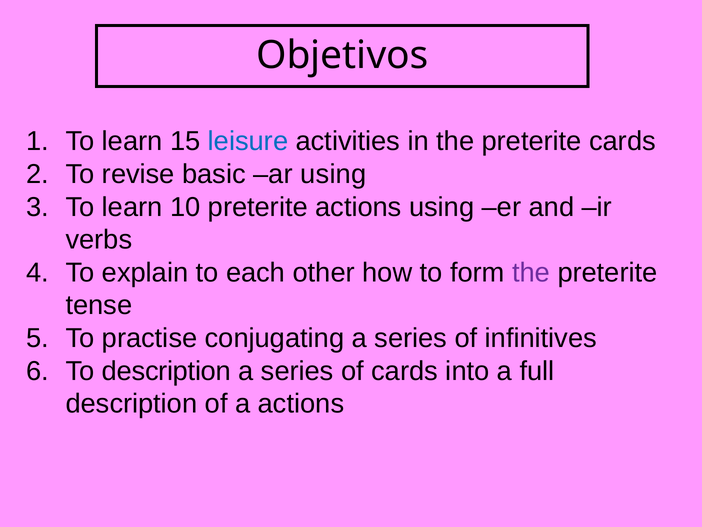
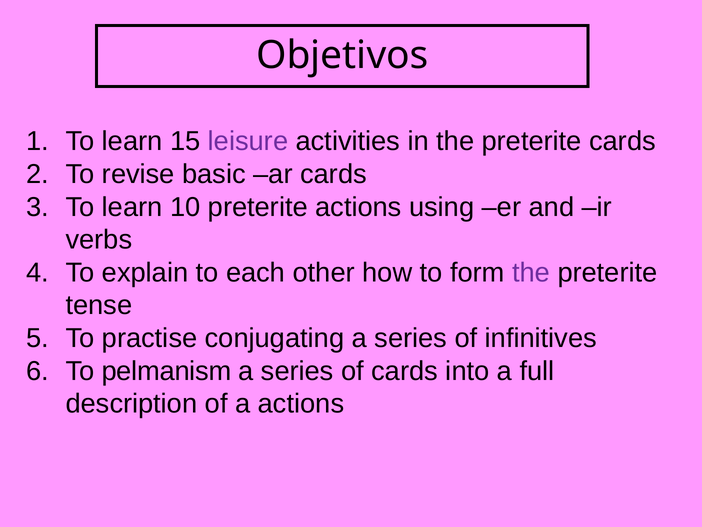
leisure colour: blue -> purple
ar using: using -> cards
To description: description -> pelmanism
